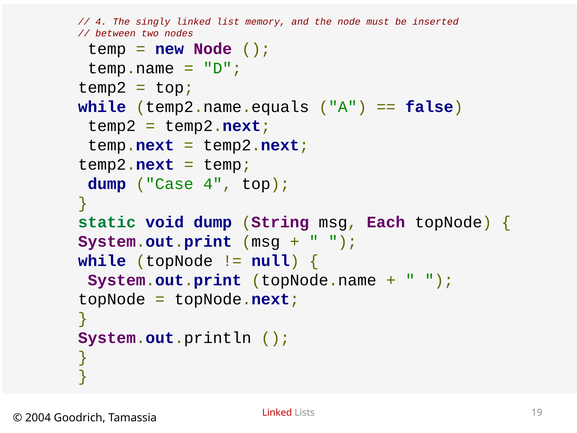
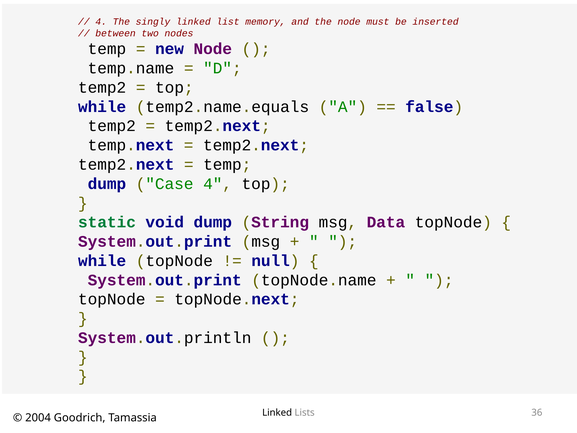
Each: Each -> Data
Linked at (277, 412) colour: red -> black
19: 19 -> 36
